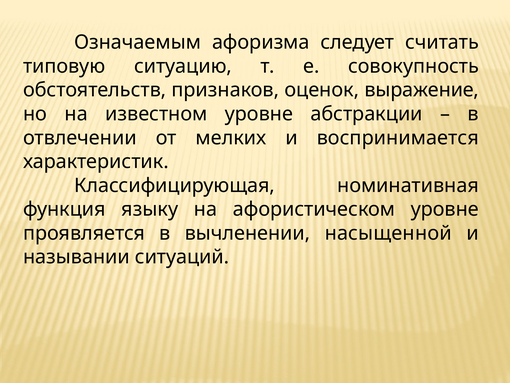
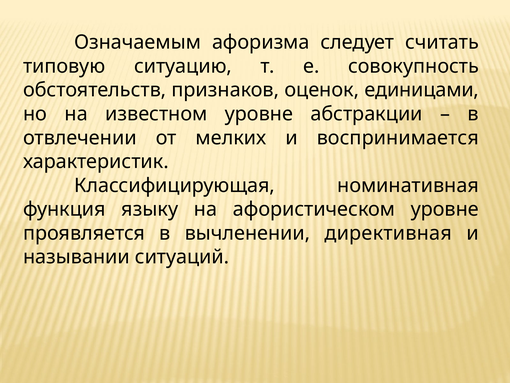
выражение: выражение -> единицами
насыщенной: насыщенной -> директивная
